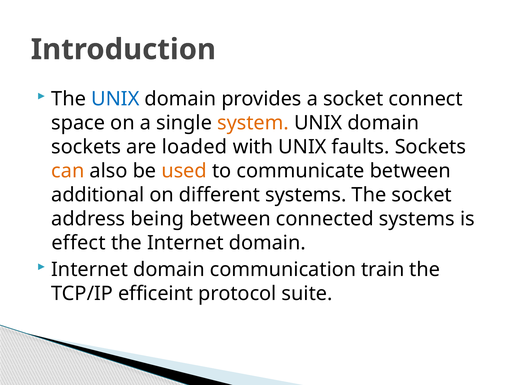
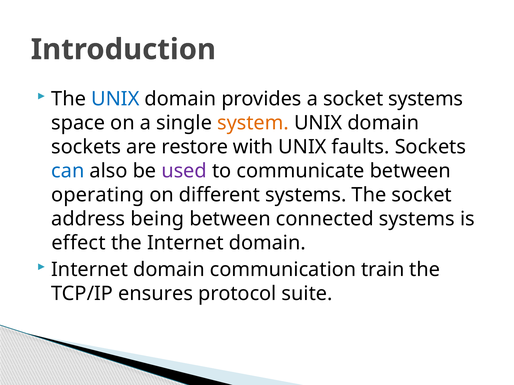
socket connect: connect -> systems
loaded: loaded -> restore
can colour: orange -> blue
used colour: orange -> purple
additional: additional -> operating
efficeint: efficeint -> ensures
